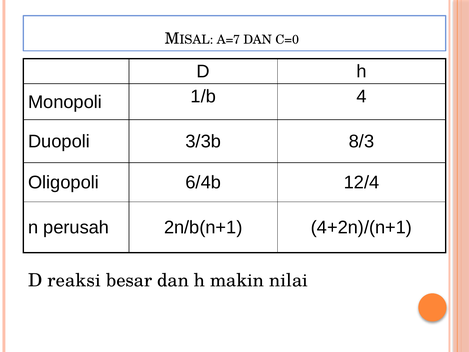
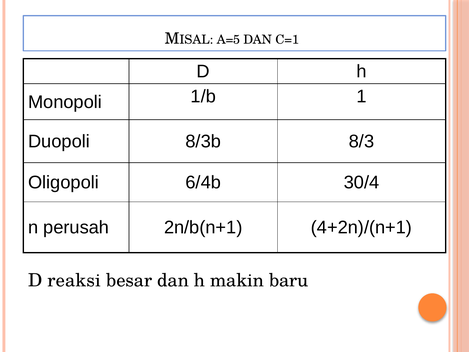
A=7: A=7 -> A=5
C=0: C=0 -> C=1
4: 4 -> 1
3/3b: 3/3b -> 8/3b
12/4: 12/4 -> 30/4
nilai: nilai -> baru
